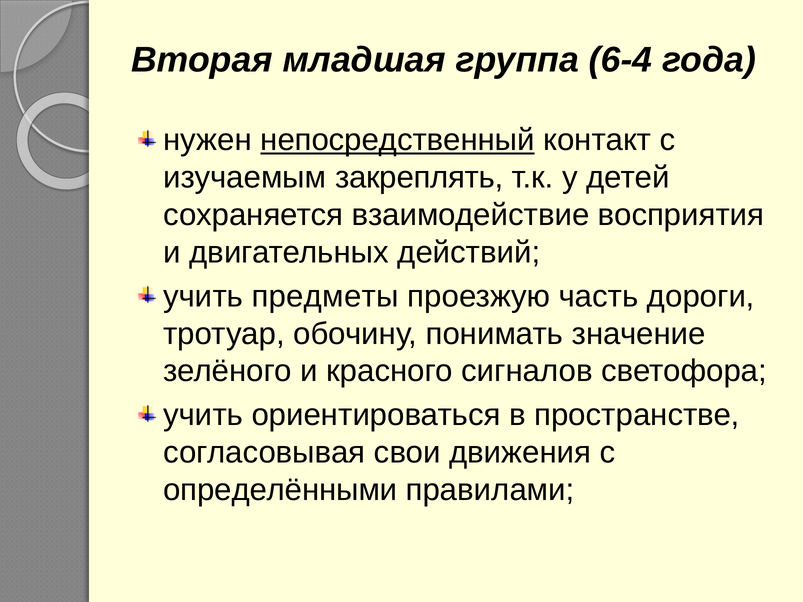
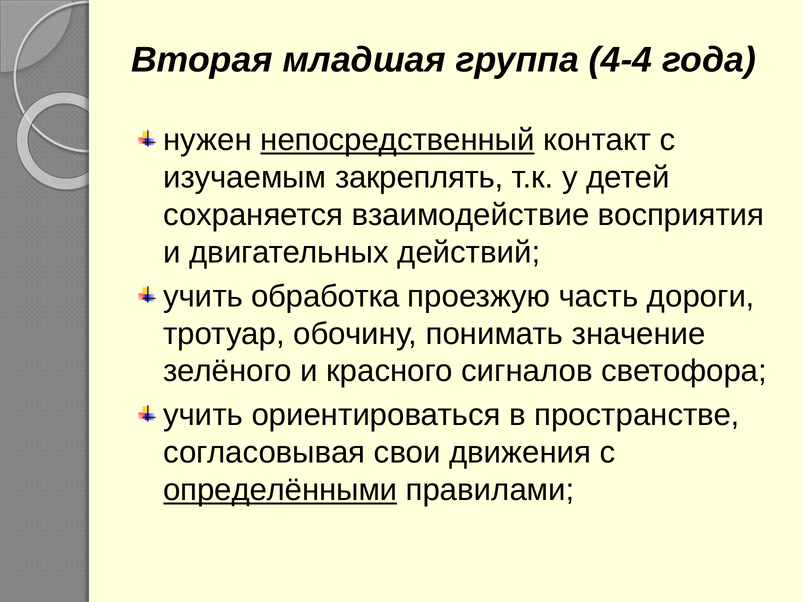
6-4: 6-4 -> 4-4
предметы: предметы -> обработка
определёнными underline: none -> present
